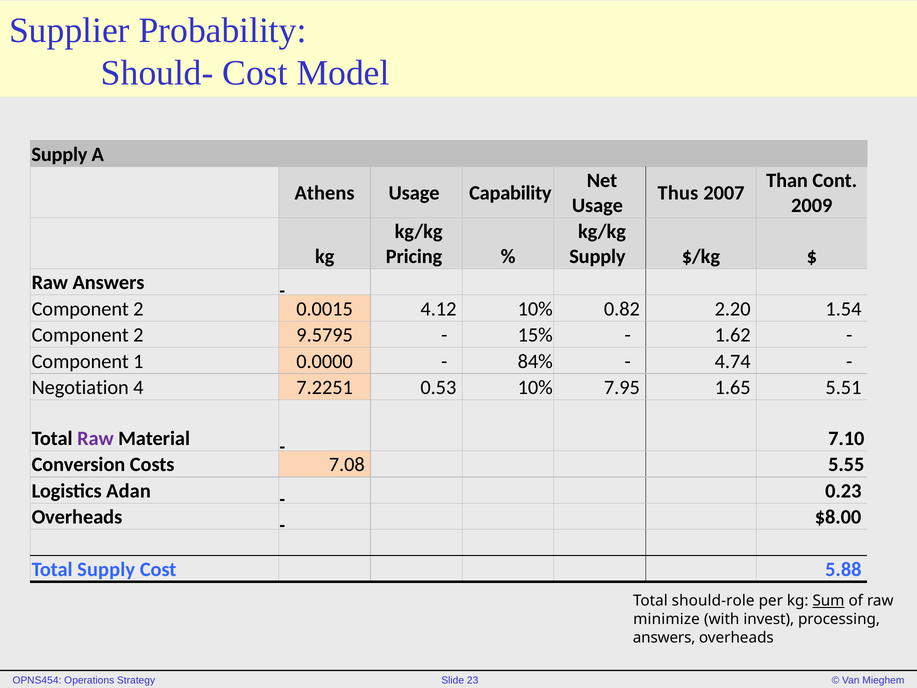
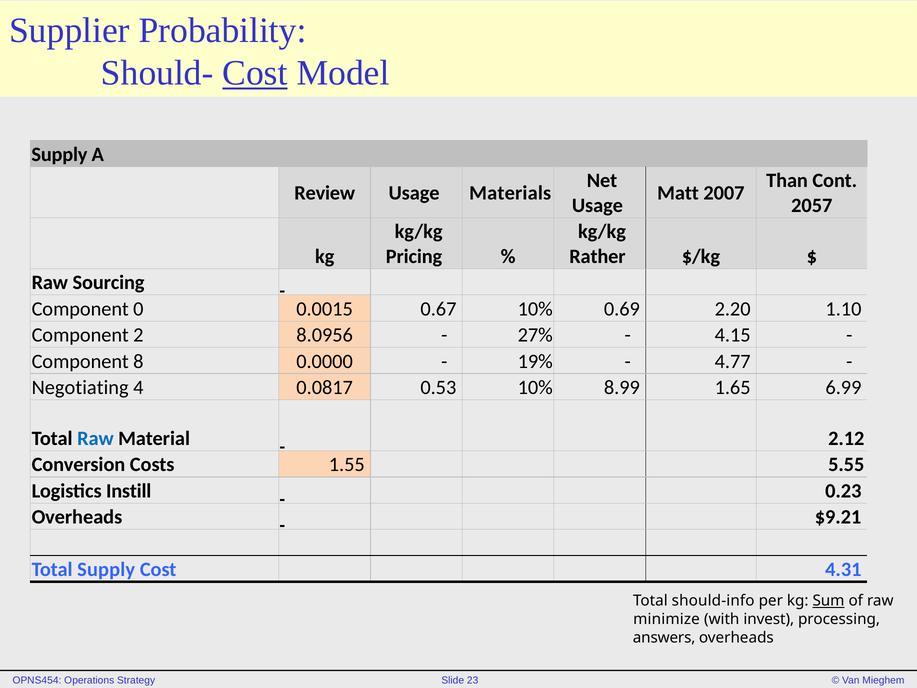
Cost at (255, 73) underline: none -> present
Athens: Athens -> Review
Capability: Capability -> Materials
Thus: Thus -> Matt
2009: 2009 -> 2057
Supply at (597, 256): Supply -> Rather
Raw Answers: Answers -> Sourcing
2 at (138, 309): 2 -> 0
4.12: 4.12 -> 0.67
0.82: 0.82 -> 0.69
1.54: 1.54 -> 1.10
9.5795: 9.5795 -> 8.0956
15%: 15% -> 27%
1.62: 1.62 -> 4.15
1: 1 -> 8
84%: 84% -> 19%
4.74: 4.74 -> 4.77
Negotiation: Negotiation -> Negotiating
7.2251: 7.2251 -> 0.0817
7.95: 7.95 -> 8.99
5.51: 5.51 -> 6.99
Raw at (95, 438) colour: purple -> blue
7.10: 7.10 -> 2.12
7.08: 7.08 -> 1.55
Adan: Adan -> Instill
$8.00: $8.00 -> $9.21
5.88: 5.88 -> 4.31
should-role: should-role -> should-info
